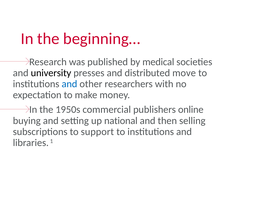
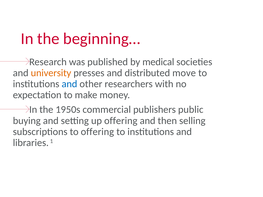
university colour: black -> orange
online: online -> public
up national: national -> offering
to support: support -> offering
